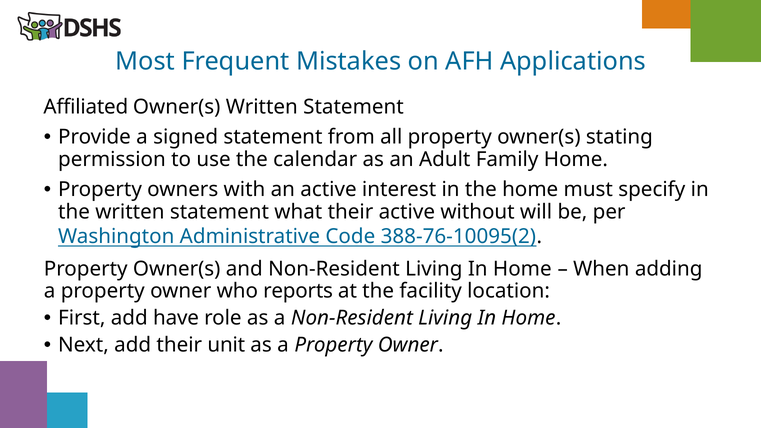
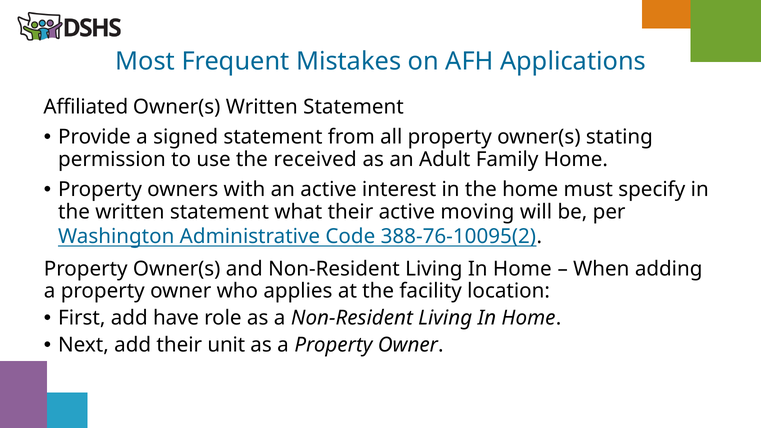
calendar: calendar -> received
without: without -> moving
reports: reports -> applies
